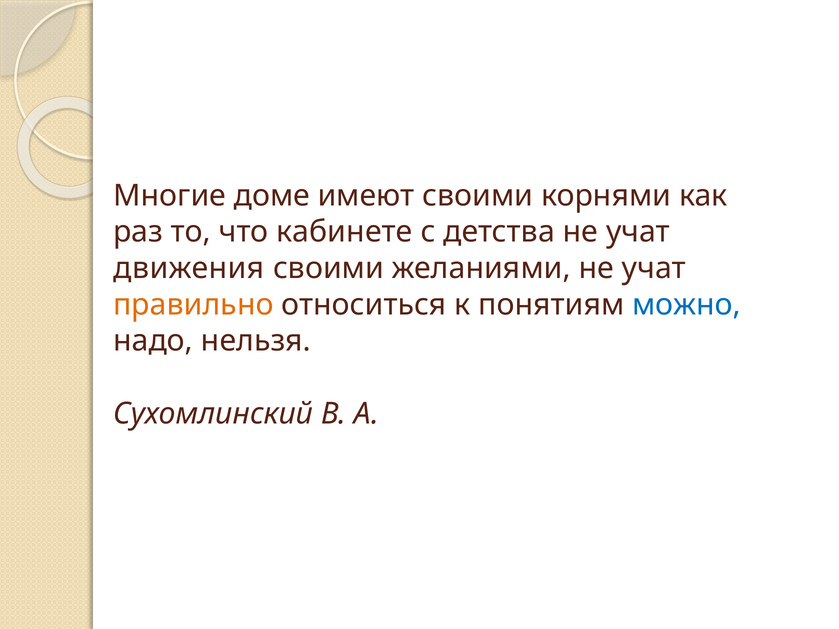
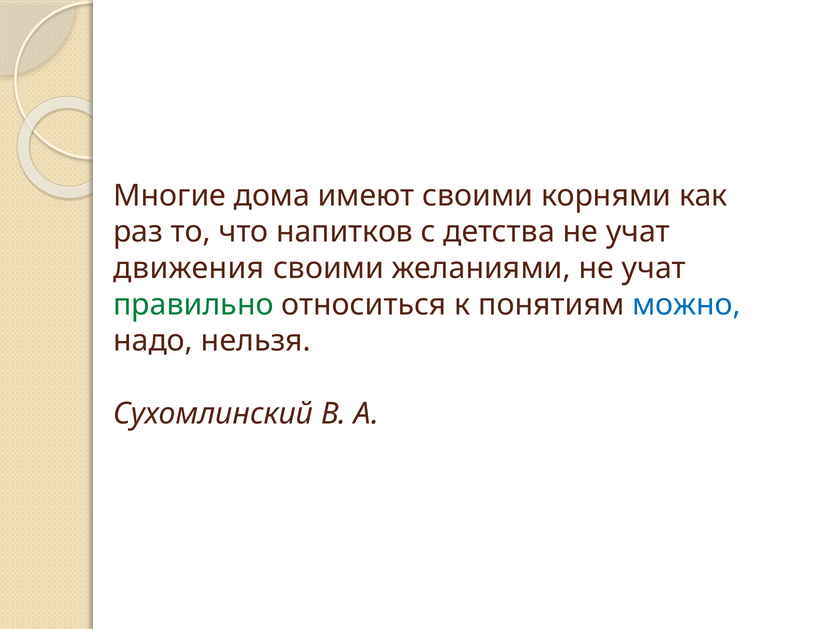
доме: доме -> дома
кабинете: кабинете -> напитков
правильно colour: orange -> green
